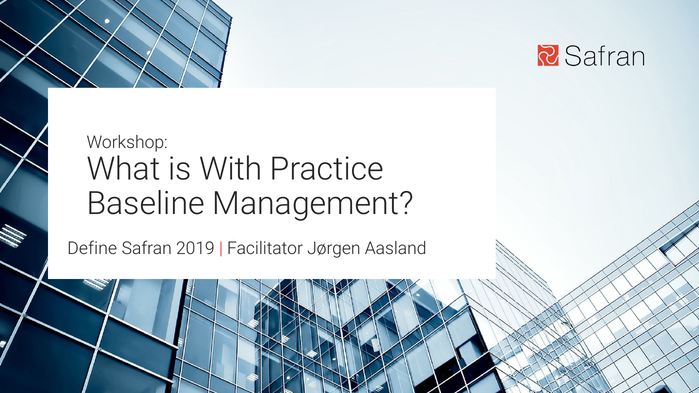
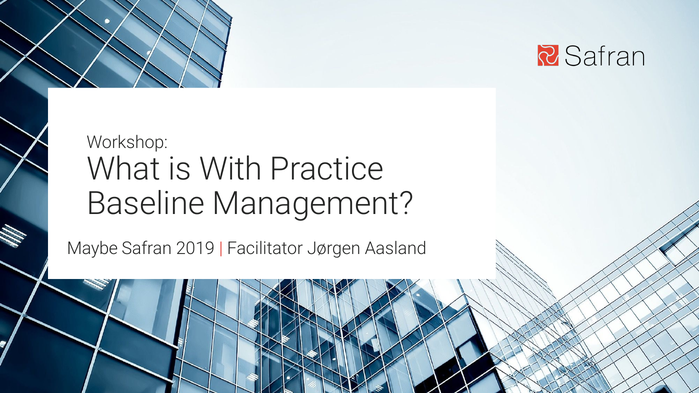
Define: Define -> Maybe
